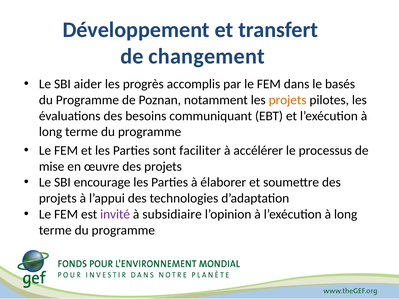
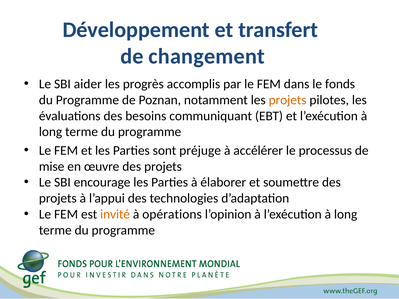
basés: basés -> fonds
faciliter: faciliter -> préjuge
invité colour: purple -> orange
subsidiaire: subsidiaire -> opérations
